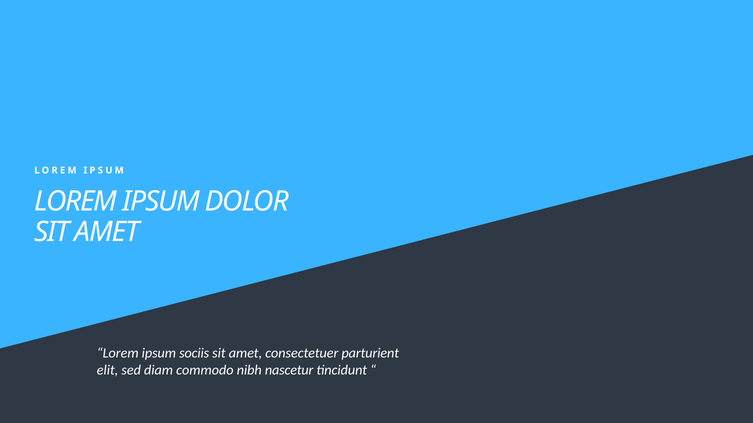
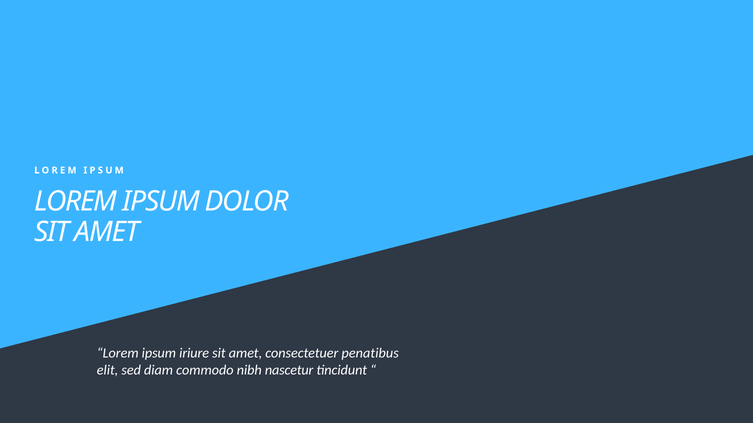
sociis: sociis -> iriure
parturient: parturient -> penatibus
